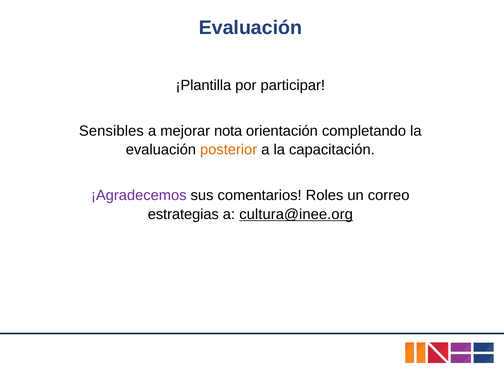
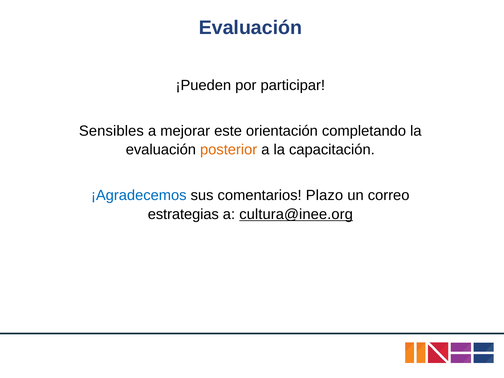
¡Plantilla: ¡Plantilla -> ¡Pueden
nota: nota -> este
¡Agradecemos colour: purple -> blue
Roles: Roles -> Plazo
